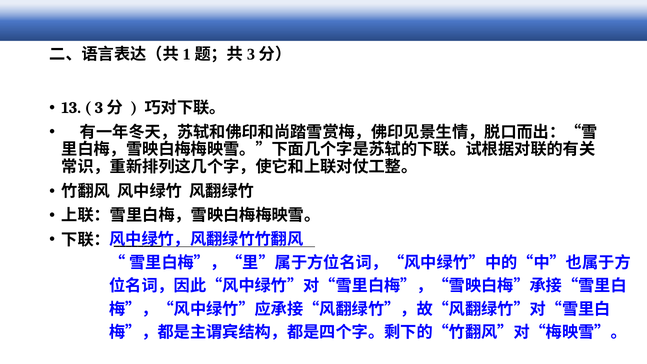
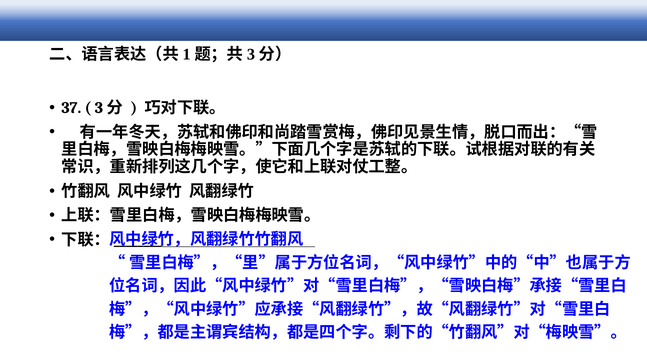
13: 13 -> 37
